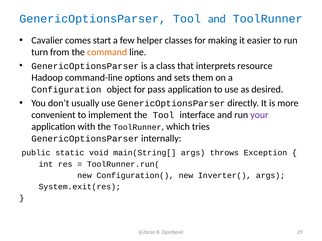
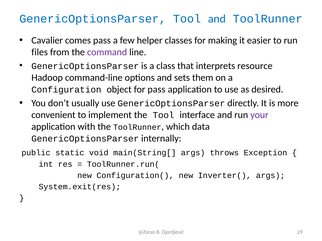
comes start: start -> pass
turn: turn -> files
command colour: orange -> purple
tries: tries -> data
